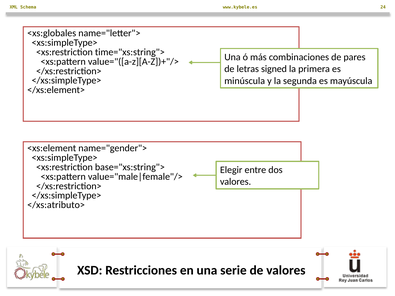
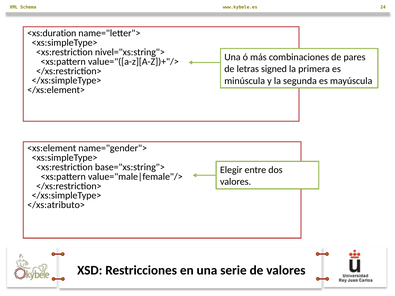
<xs:globales: <xs:globales -> <xs:duration
time="xs:string">: time="xs:string"> -> nivel="xs:string">
